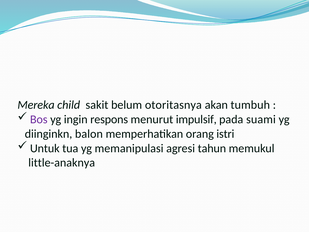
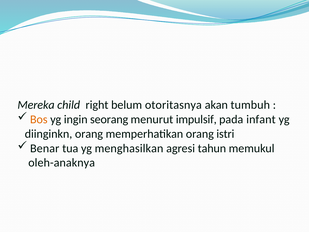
sakit: sakit -> right
Bos colour: purple -> orange
respons: respons -> seorang
suami: suami -> infant
diinginkn balon: balon -> orang
Untuk: Untuk -> Benar
memanipulasi: memanipulasi -> menghasilkan
little-anaknya: little-anaknya -> oleh-anaknya
